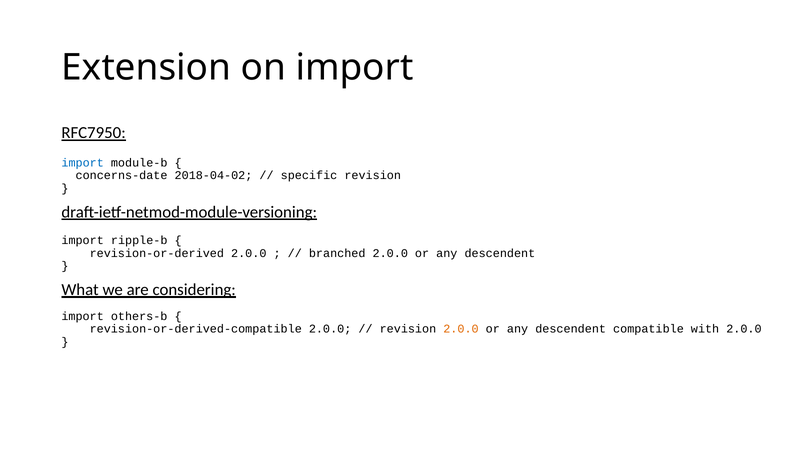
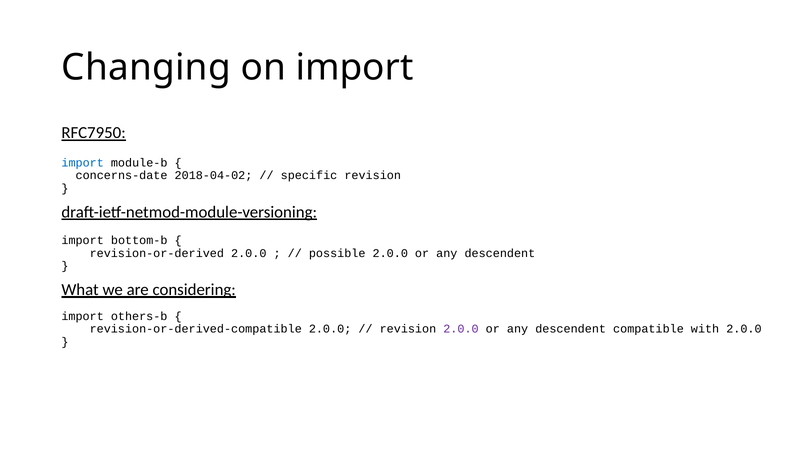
Extension: Extension -> Changing
ripple-b: ripple-b -> bottom-b
branched: branched -> possible
2.0.0 at (461, 329) colour: orange -> purple
